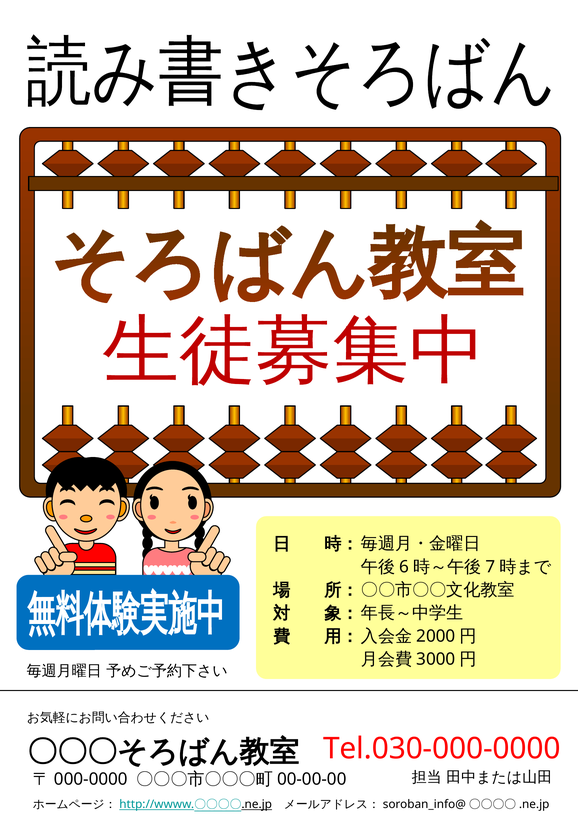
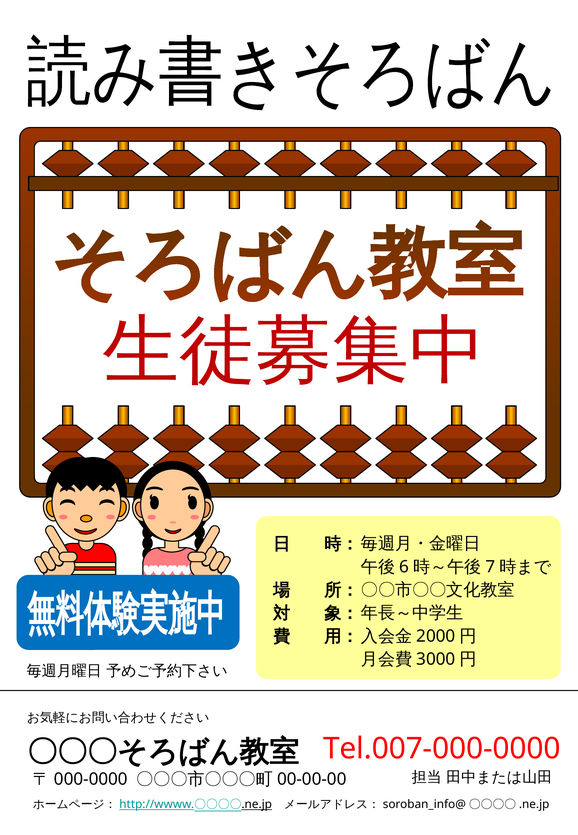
Tel.030-000-0000: Tel.030-000-0000 -> Tel.007-000-0000
